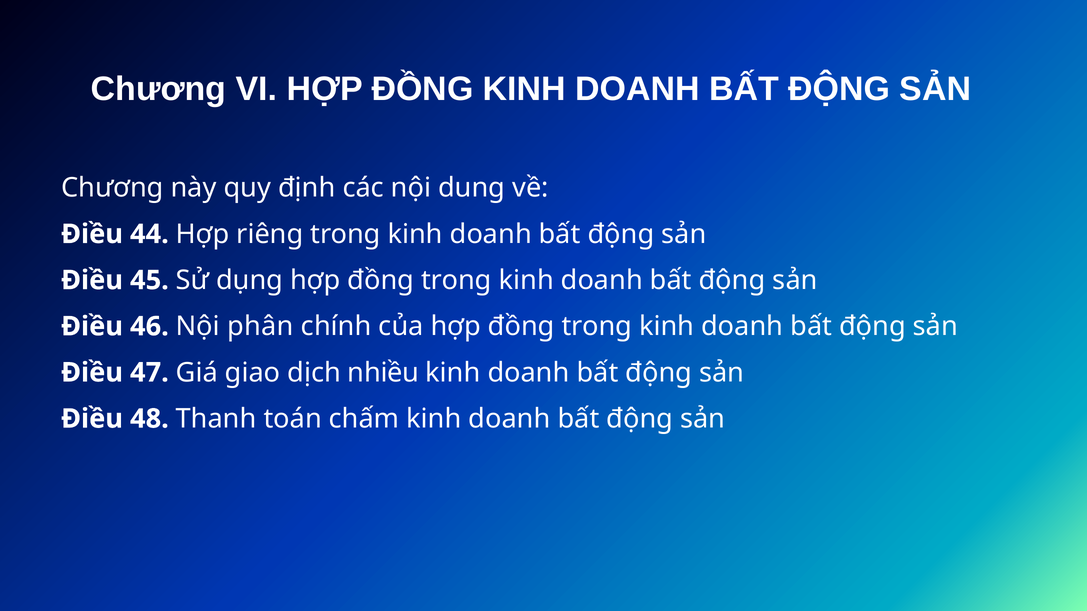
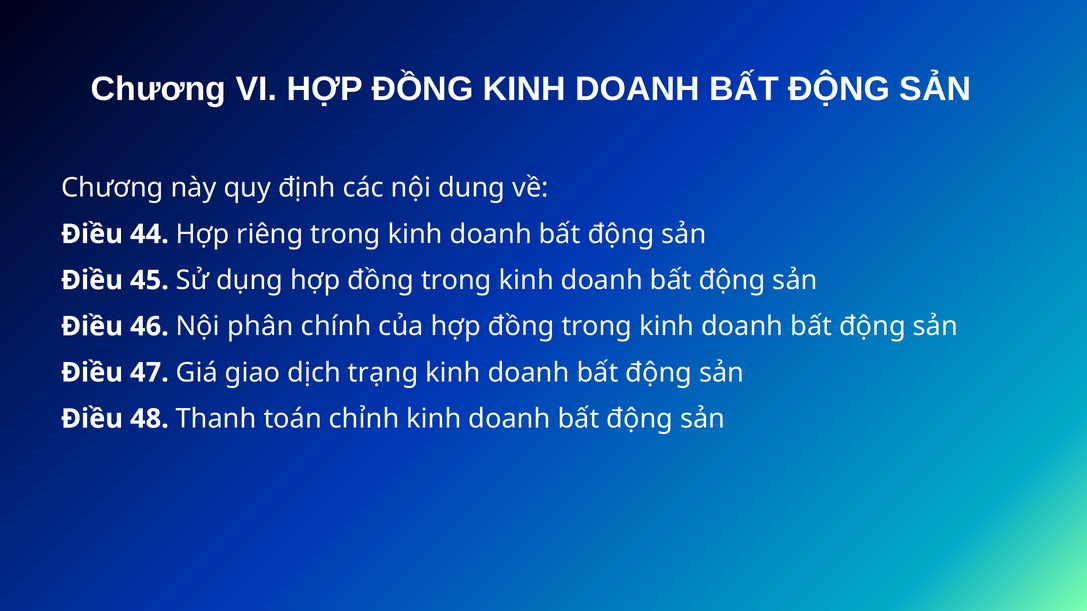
nhiều: nhiều -> trạng
chấm: chấm -> chỉnh
